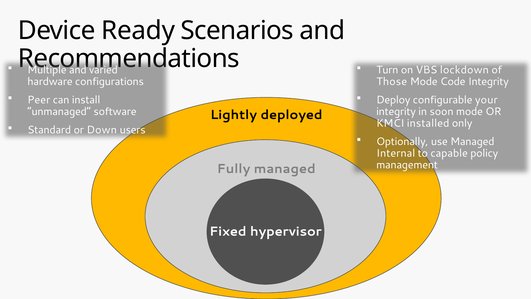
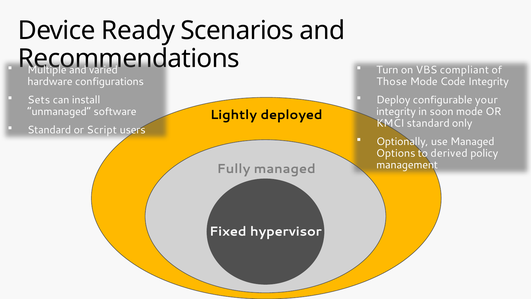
lockdown: lockdown -> compliant
Peer: Peer -> Sets
KMCI installed: installed -> standard
Down: Down -> Script
Internal: Internal -> Options
capable: capable -> derived
